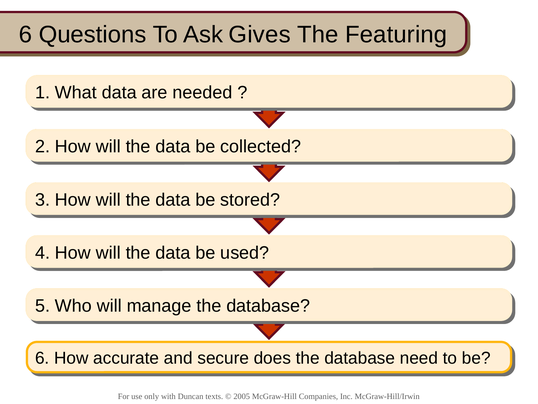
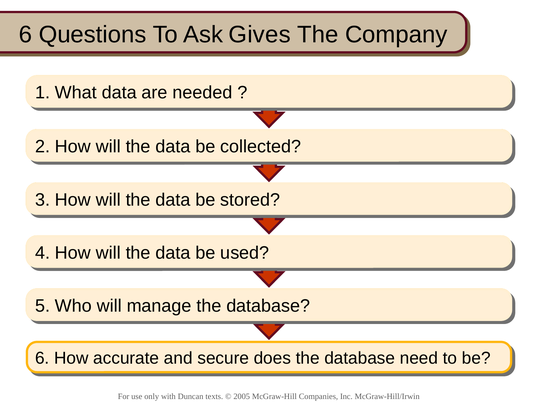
Featuring: Featuring -> Company
